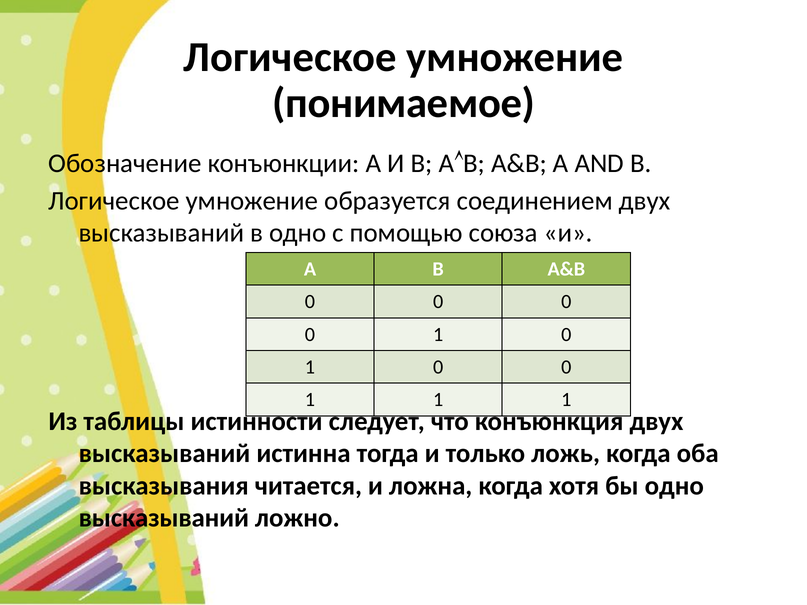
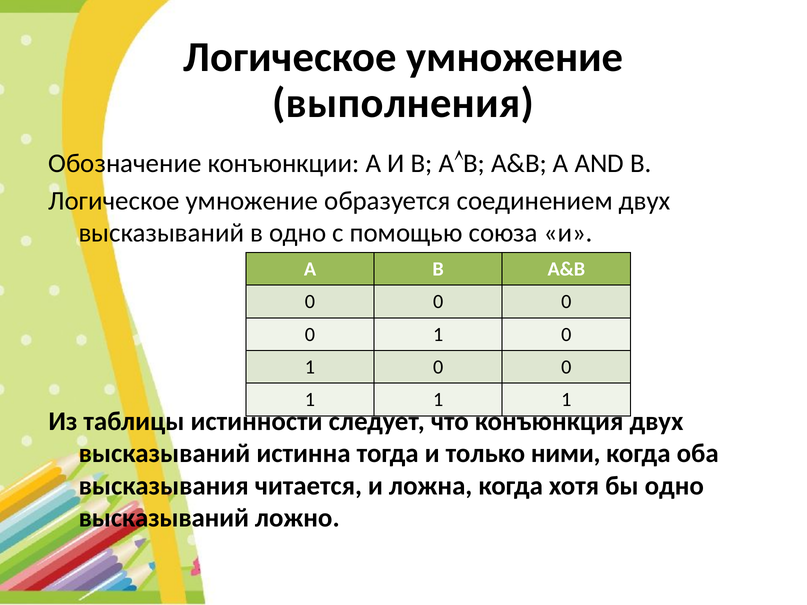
понимаемое: понимаемое -> выполнения
ложь: ложь -> ними
